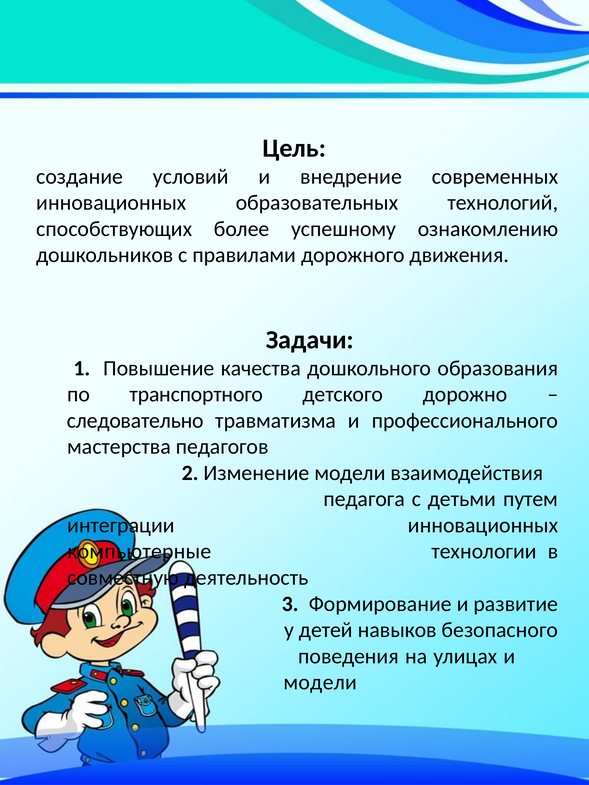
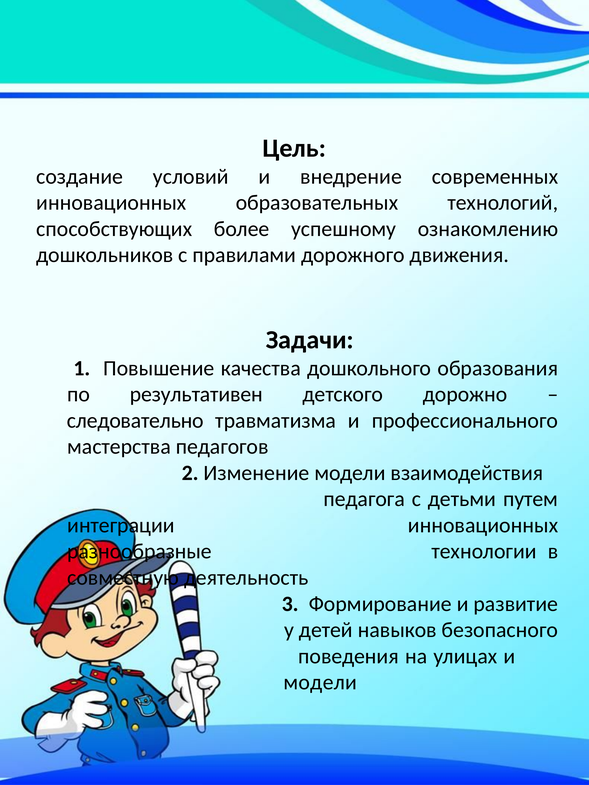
транспортного: транспортного -> результативен
компьютерные: компьютерные -> разнообразные
